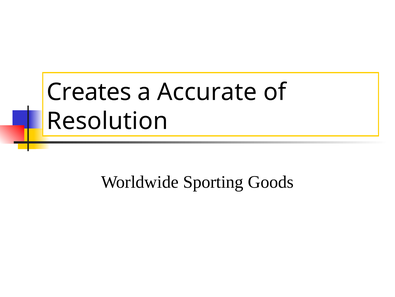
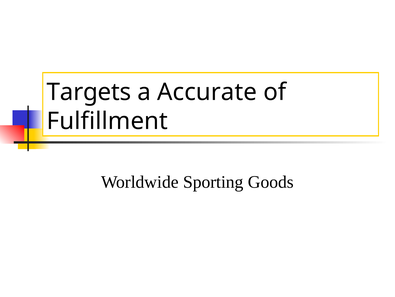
Creates: Creates -> Targets
Resolution: Resolution -> Fulfillment
